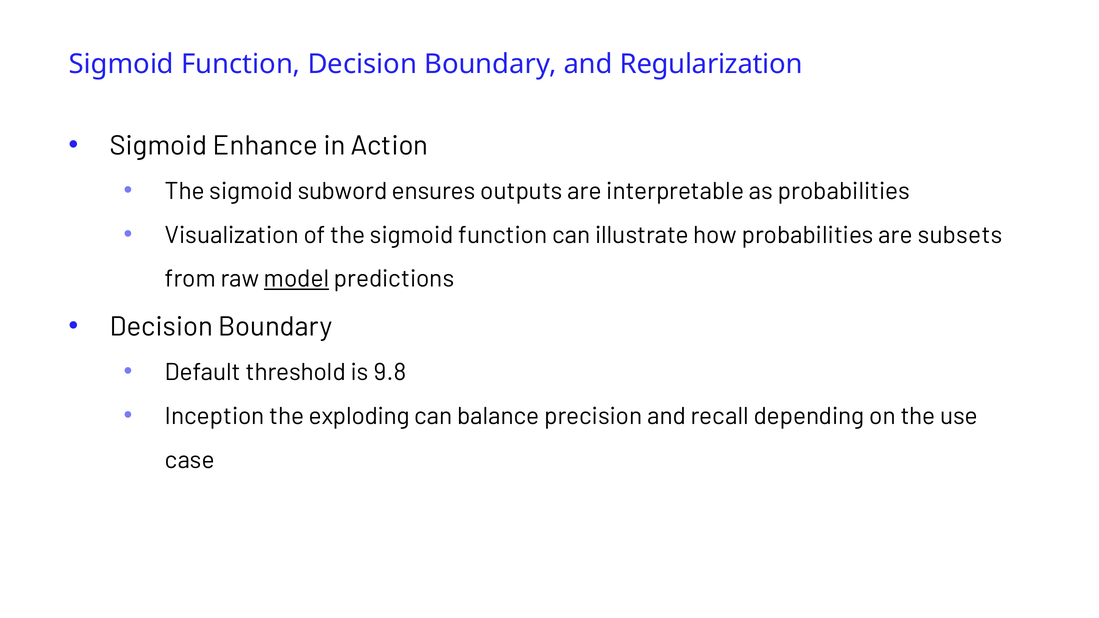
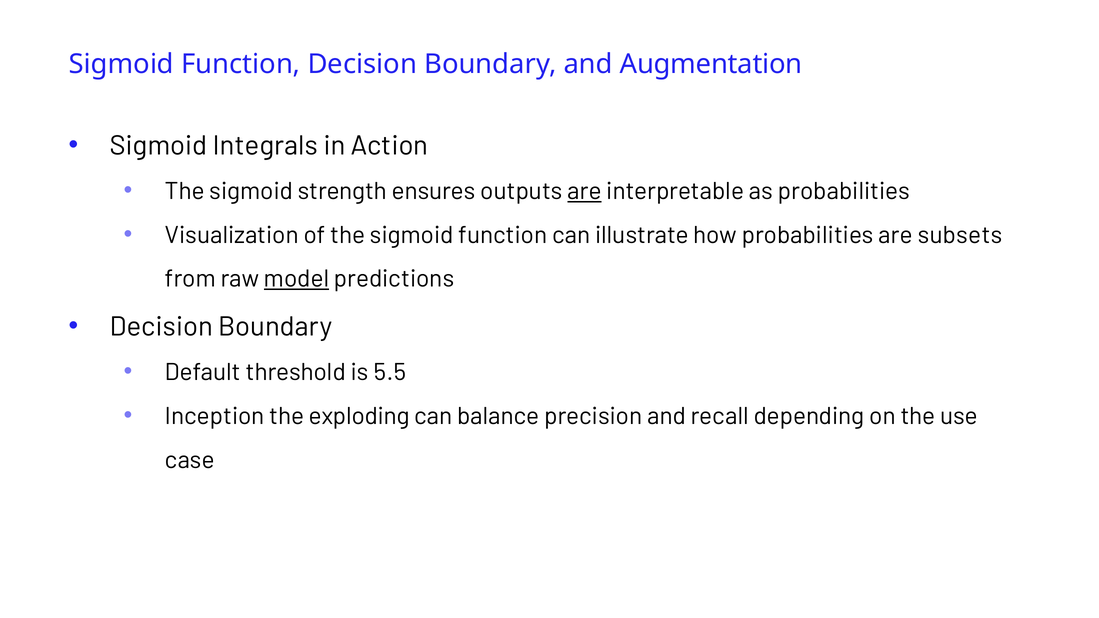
Regularization: Regularization -> Augmentation
Enhance: Enhance -> Integrals
subword: subword -> strength
are at (585, 191) underline: none -> present
9.8: 9.8 -> 5.5
